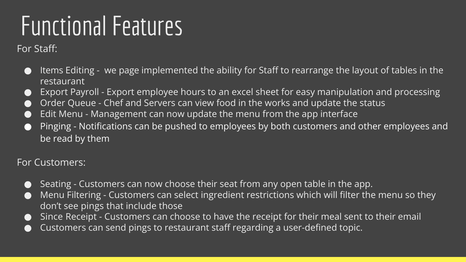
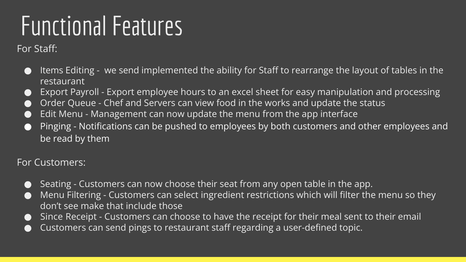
we page: page -> send
see pings: pings -> make
